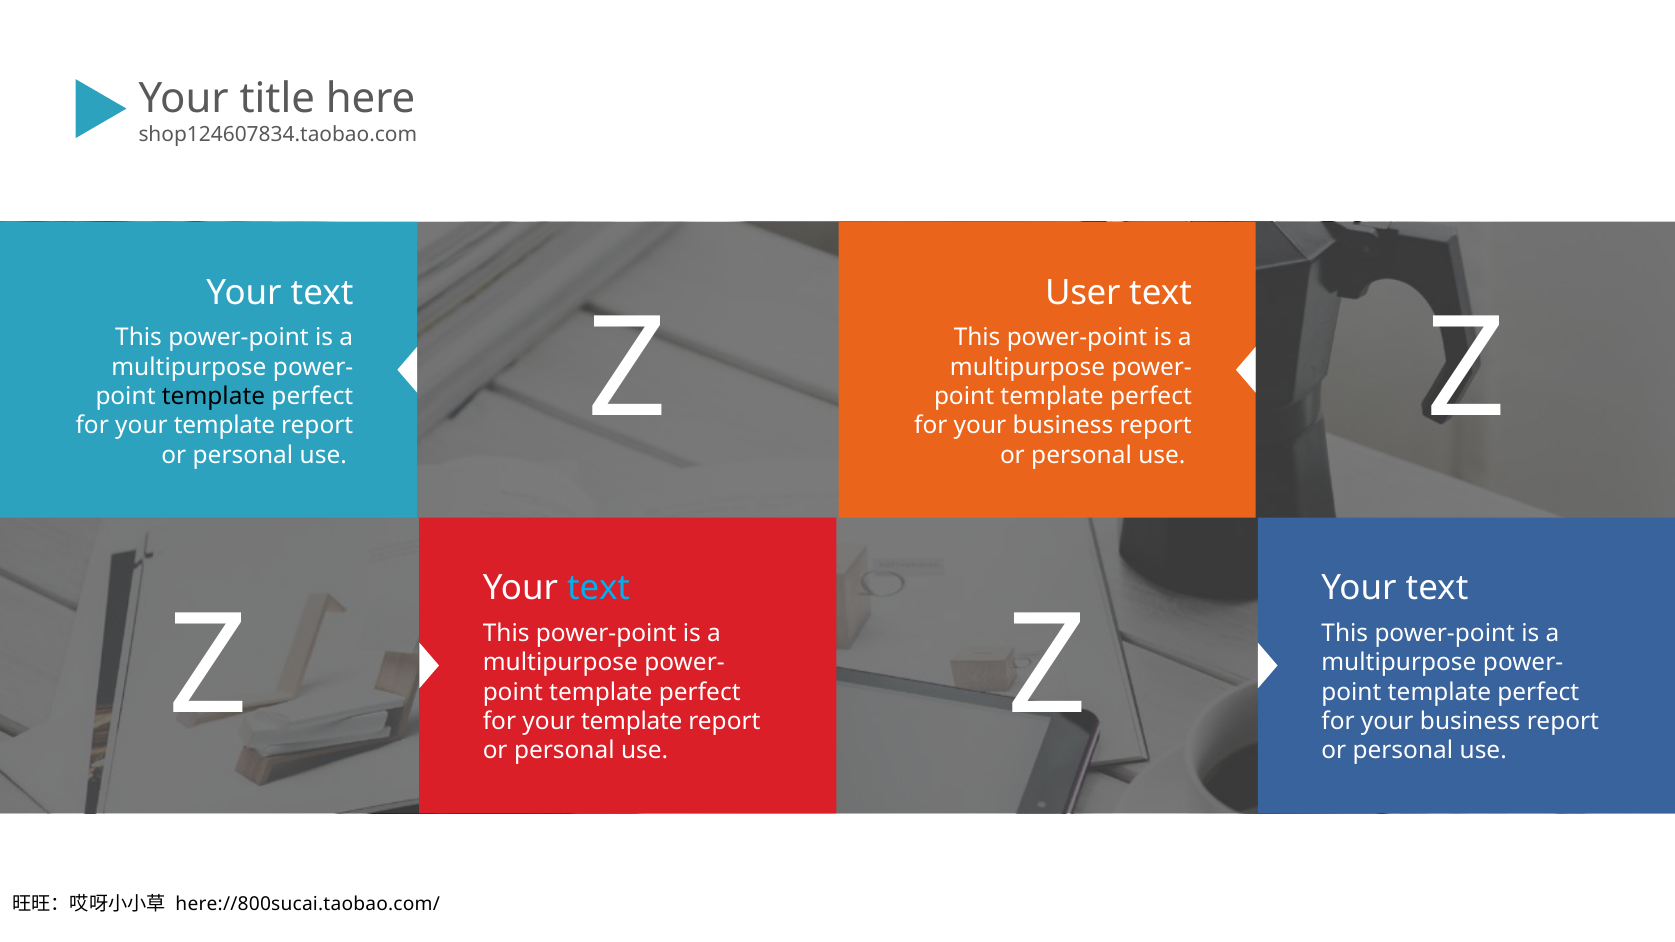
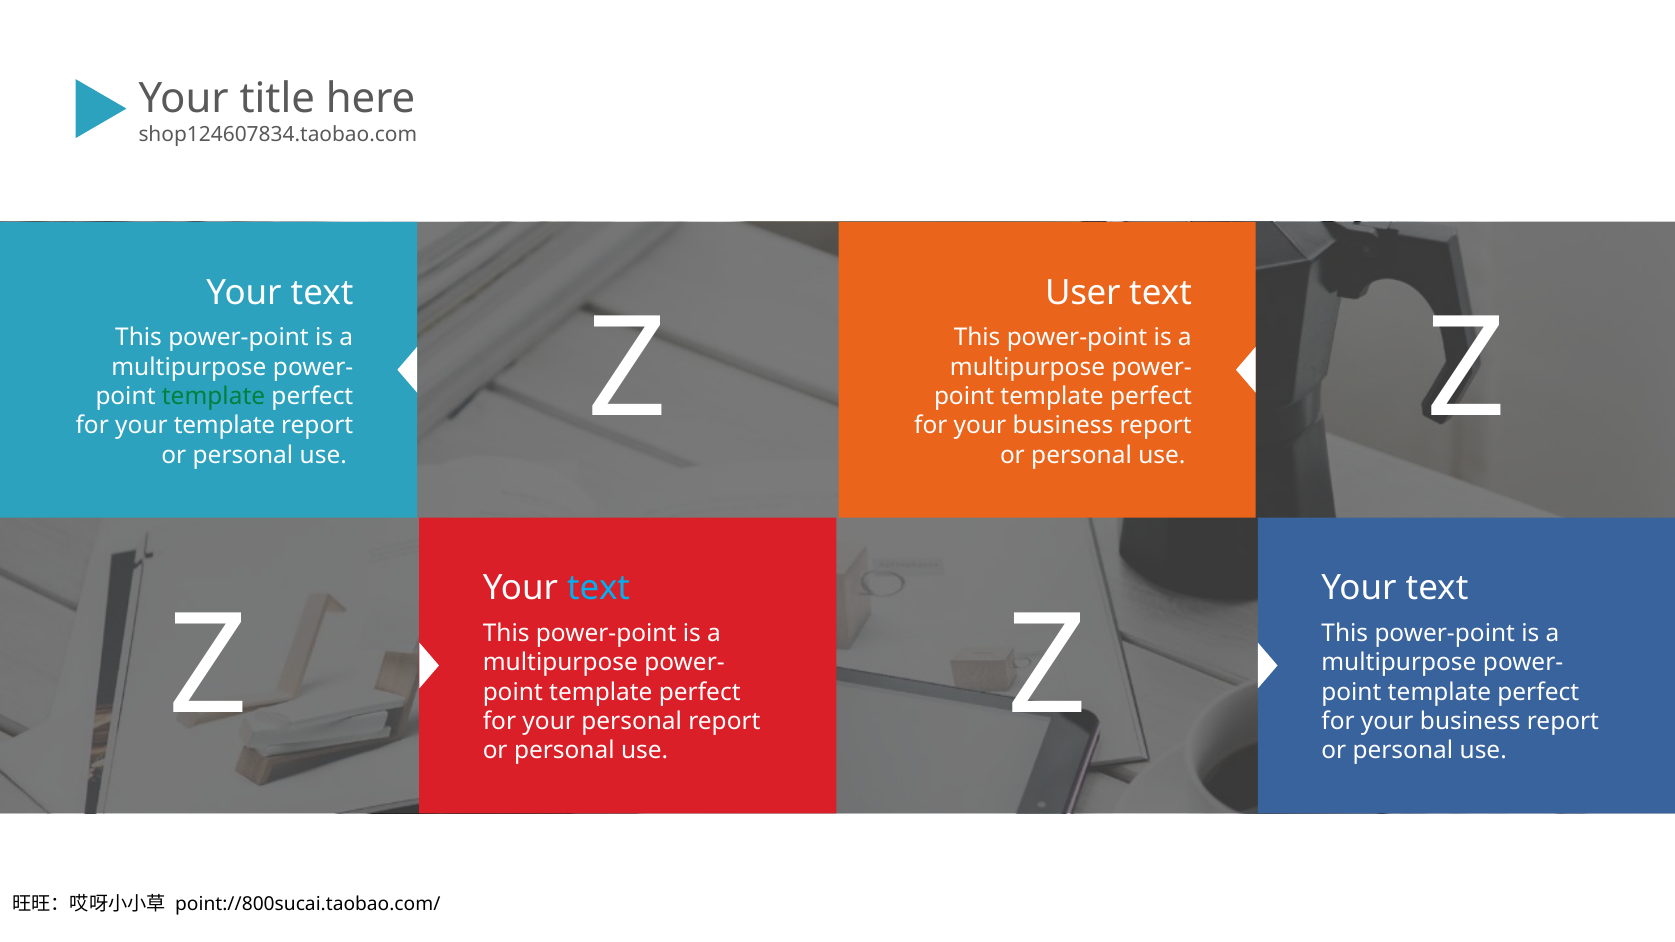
template at (214, 397) colour: black -> green
template at (632, 722): template -> personal
here://800sucai.taobao.com/: here://800sucai.taobao.com/ -> point://800sucai.taobao.com/
